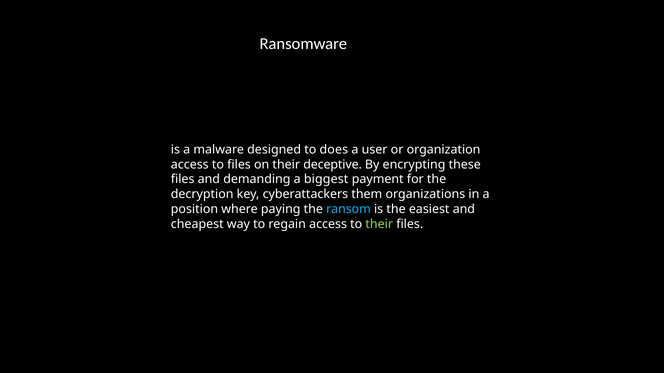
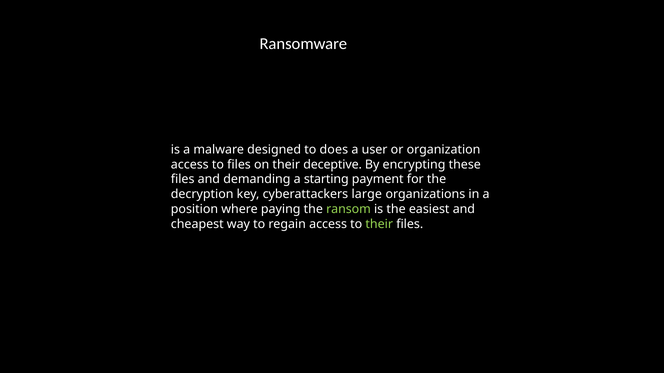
biggest: biggest -> starting
them: them -> large
ransom colour: light blue -> light green
